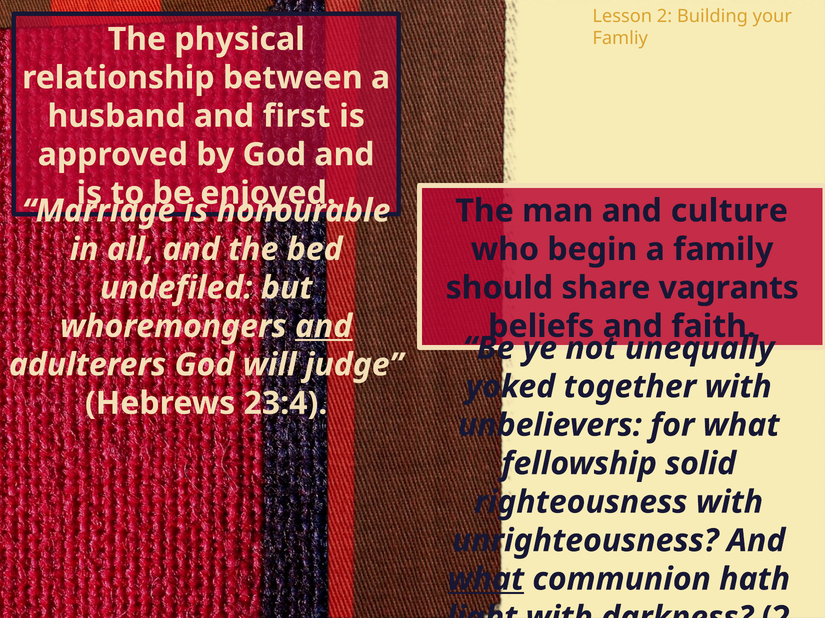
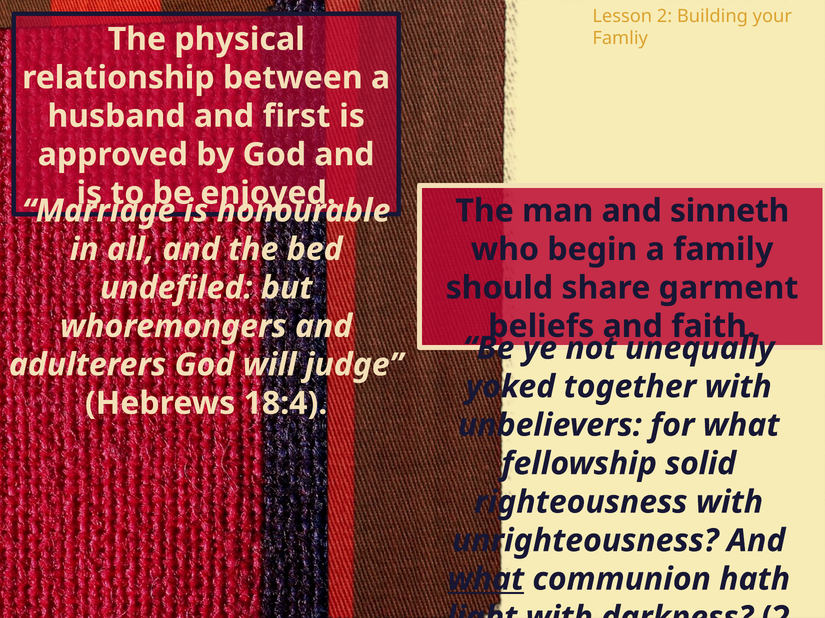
culture: culture -> sinneth
vagrants: vagrants -> garment
and at (324, 327) underline: present -> none
23:4: 23:4 -> 18:4
